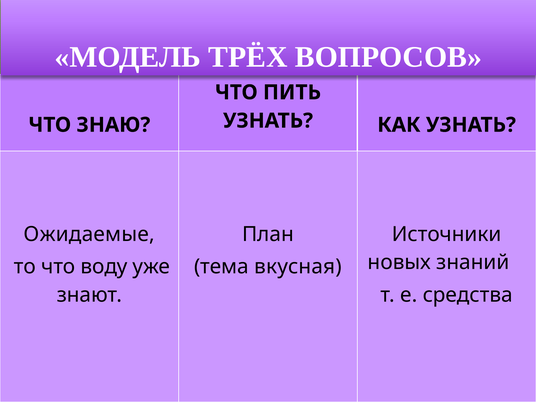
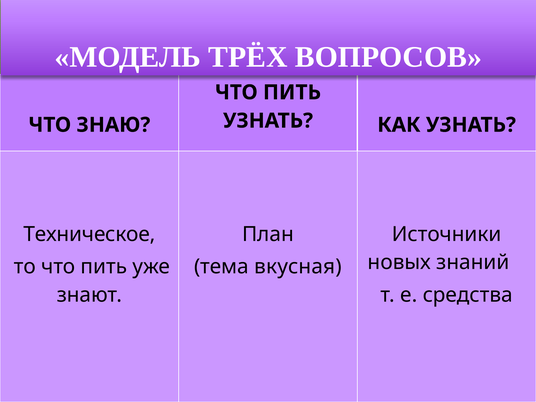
Ожидаемые: Ожидаемые -> Техническое
то что воду: воду -> пить
